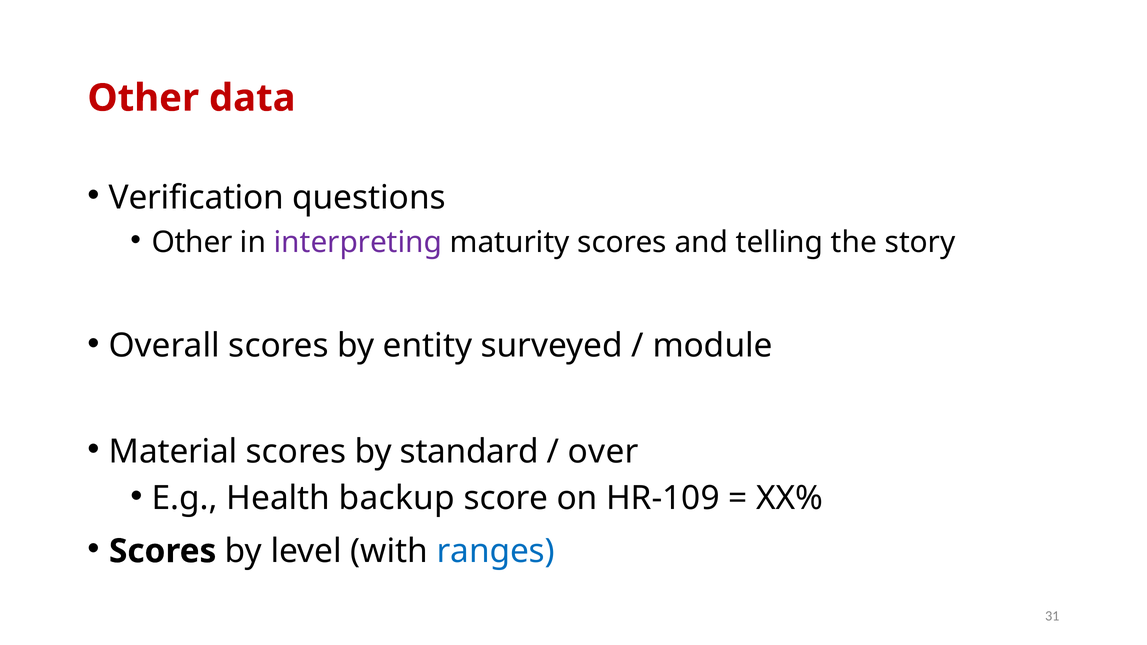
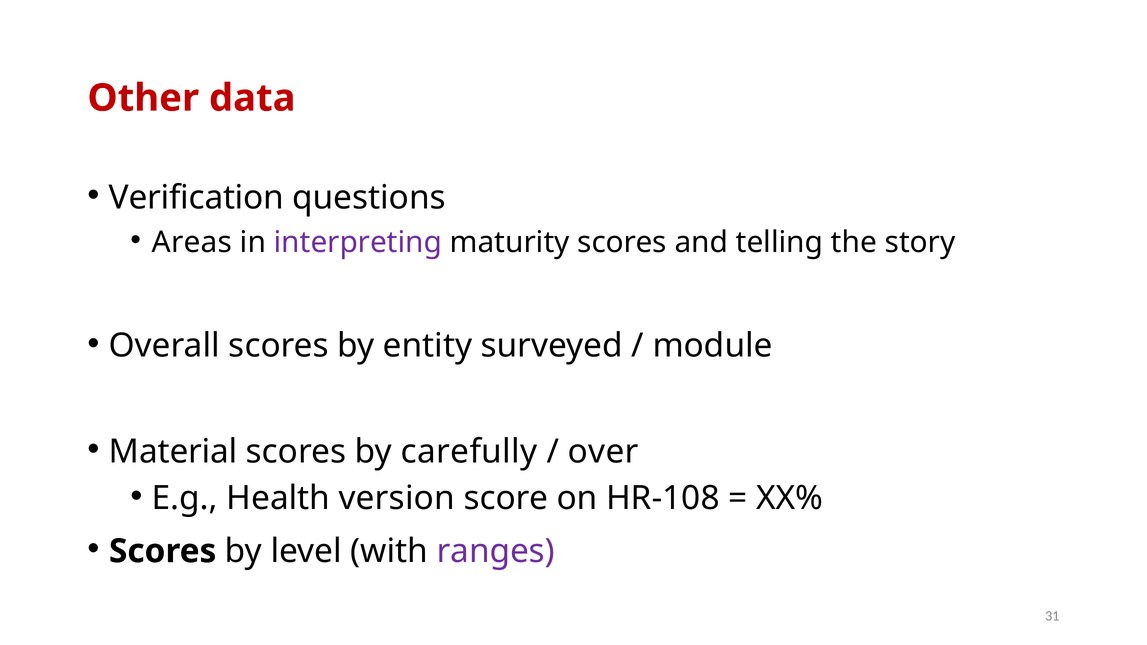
Other at (192, 242): Other -> Areas
standard: standard -> carefully
backup: backup -> version
HR-109: HR-109 -> HR-108
ranges colour: blue -> purple
